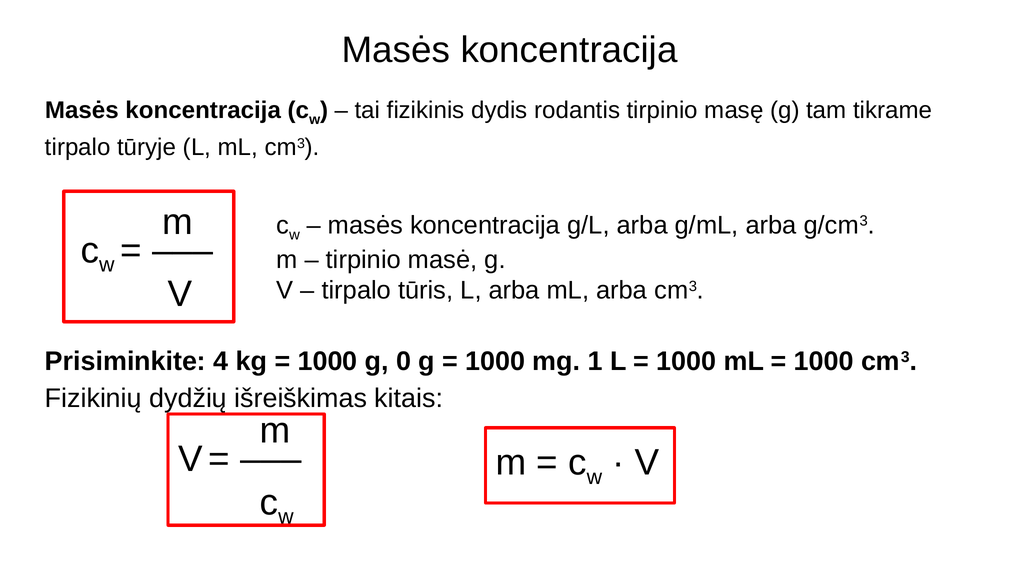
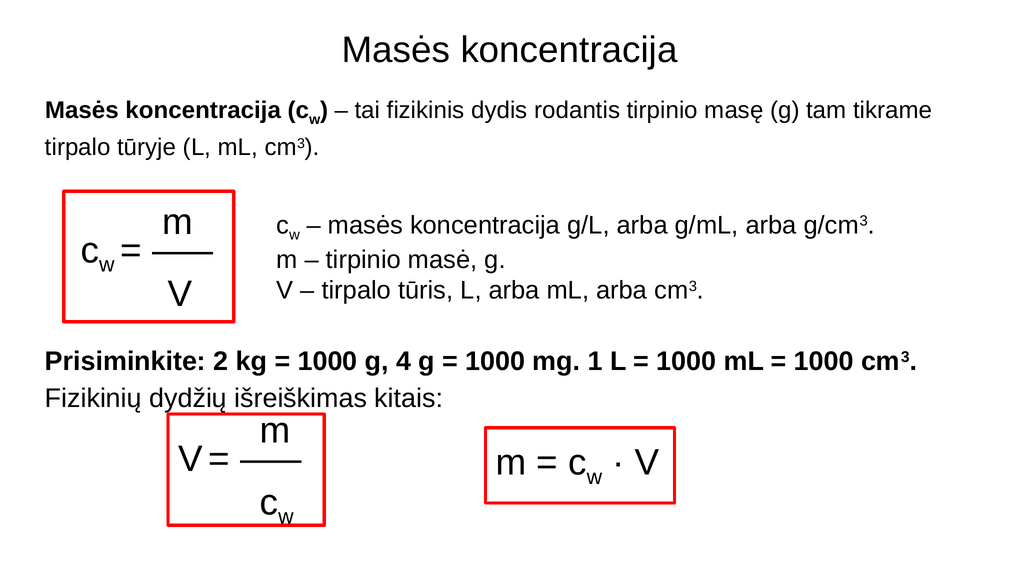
4: 4 -> 2
0: 0 -> 4
